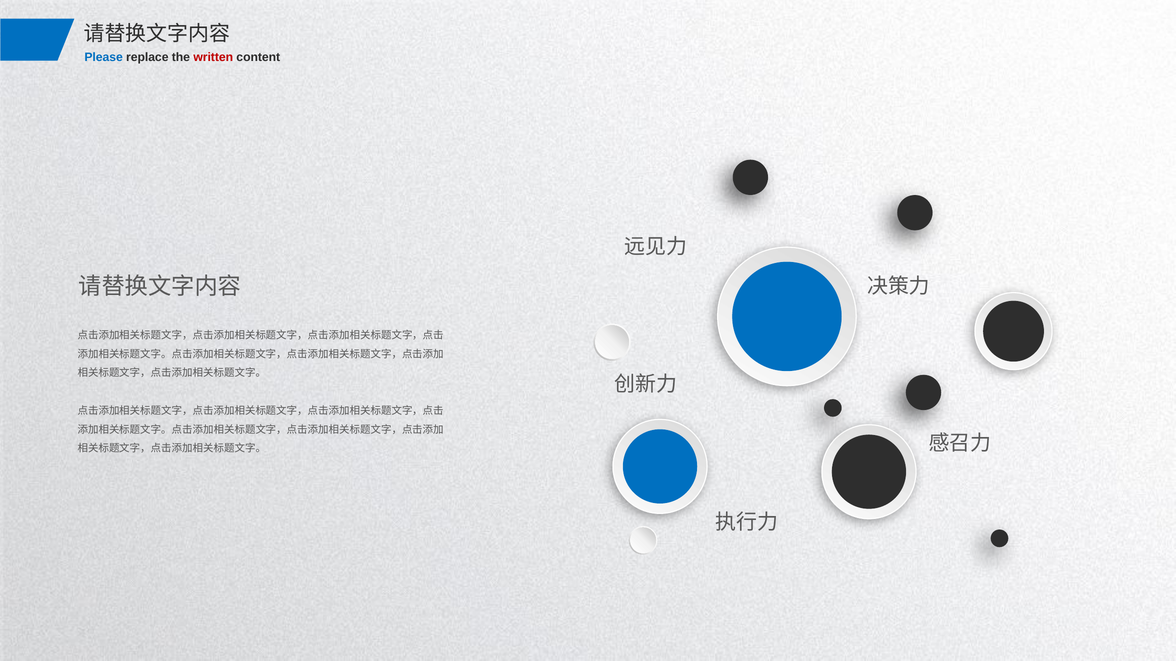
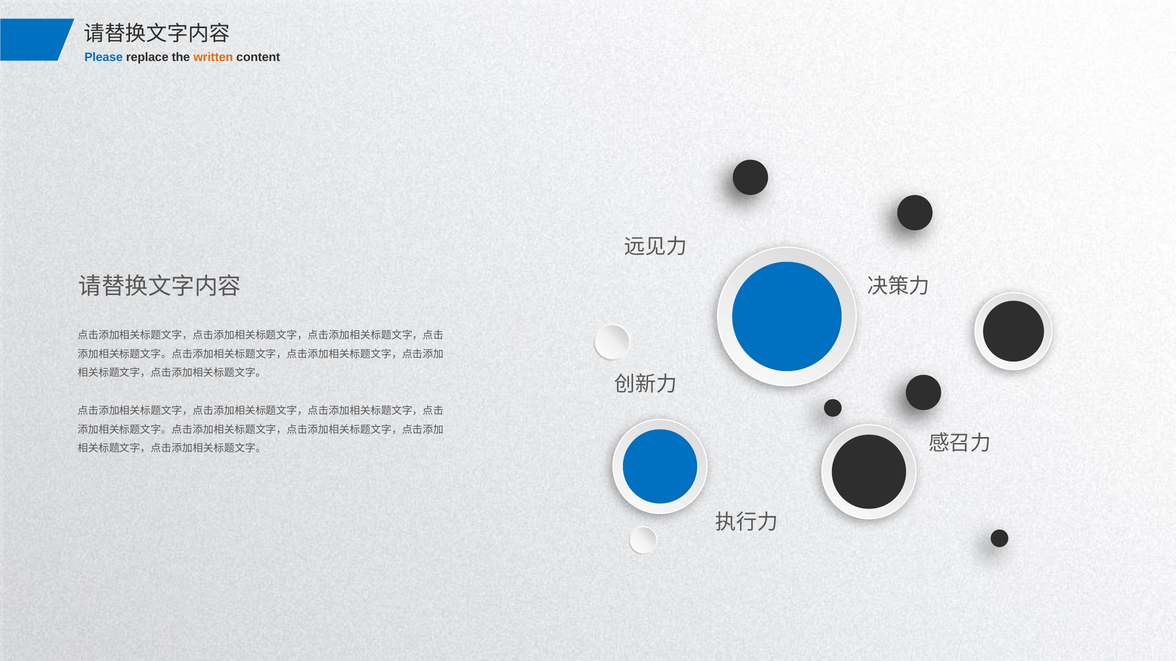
written colour: red -> orange
